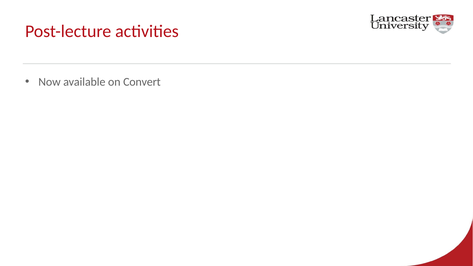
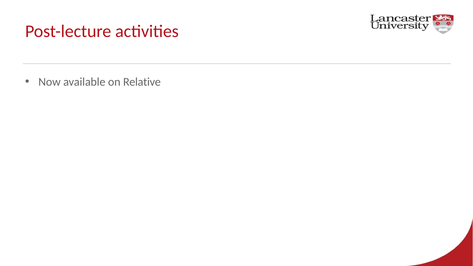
Convert: Convert -> Relative
